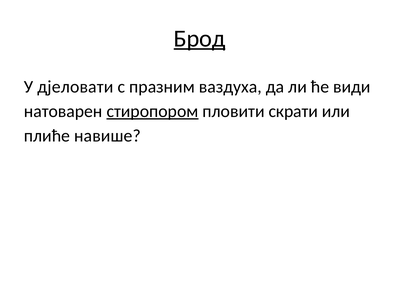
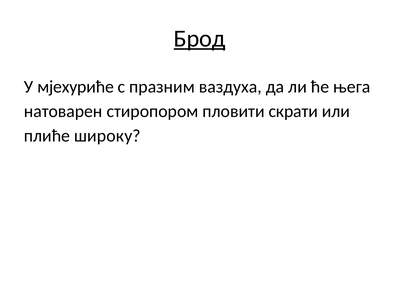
дјеловати: дјеловати -> мјехуриће
види: види -> њега
стиропором underline: present -> none
навише: навише -> широку
